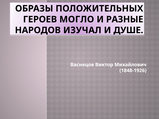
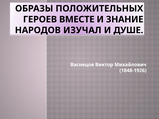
МОГЛО: МОГЛО -> ВМЕСТЕ
РАЗНЫЕ: РАЗНЫЕ -> ЗНАНИЕ
